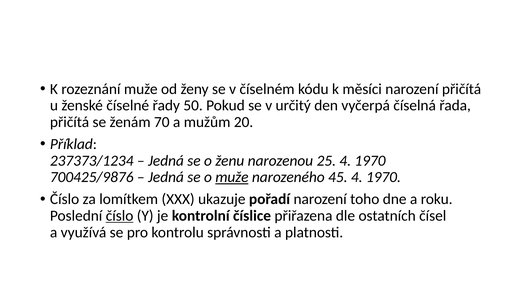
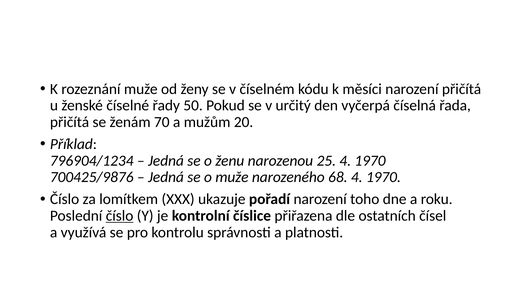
237373/1234: 237373/1234 -> 796904/1234
muže at (232, 177) underline: present -> none
45: 45 -> 68
